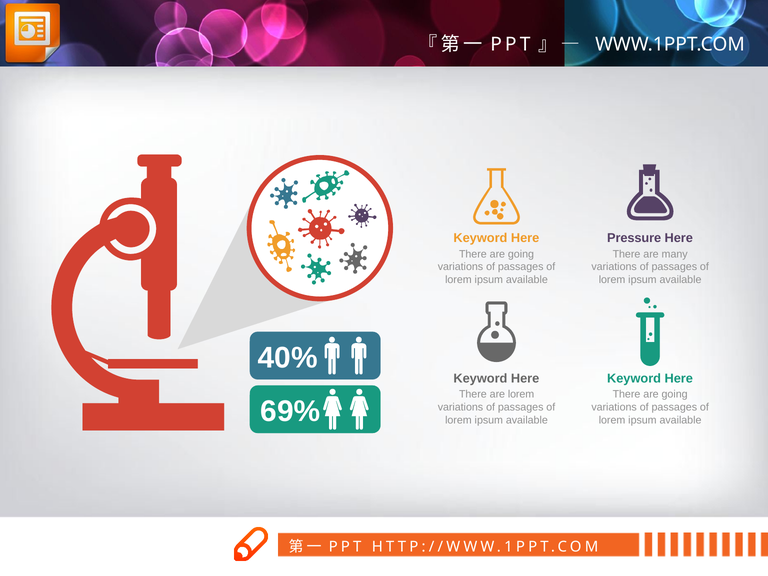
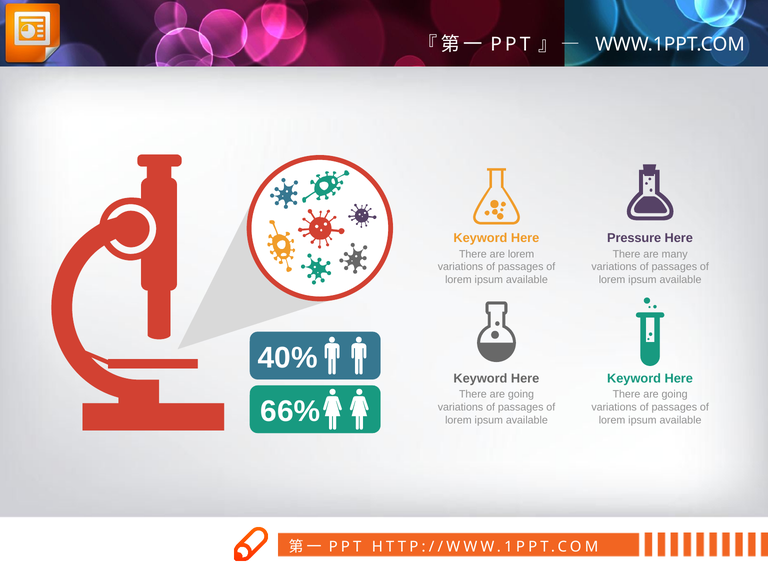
going at (521, 254): going -> lorem
lorem at (521, 394): lorem -> going
69%: 69% -> 66%
